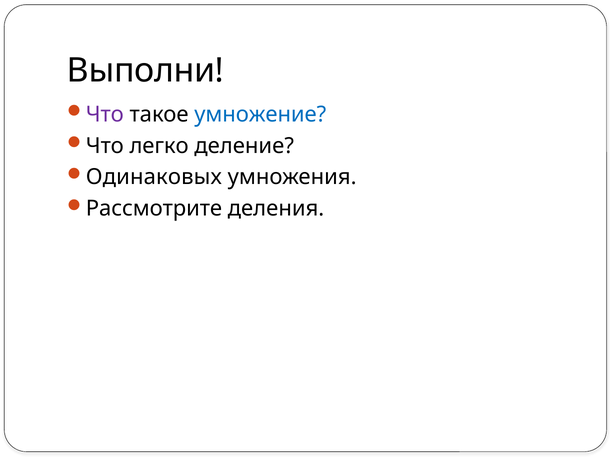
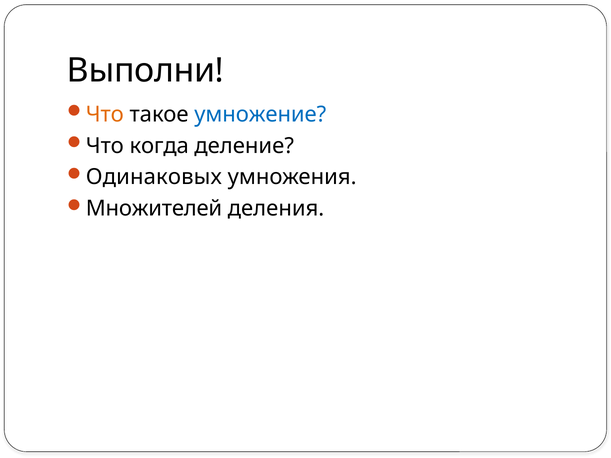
Что at (105, 115) colour: purple -> orange
легко: легко -> когда
Рассмотрите: Рассмотрите -> Множителей
